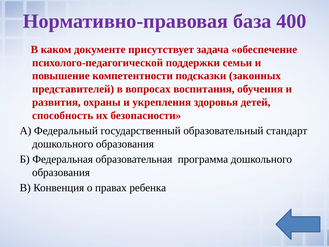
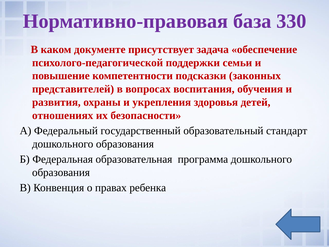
400: 400 -> 330
способность: способность -> отношениях
